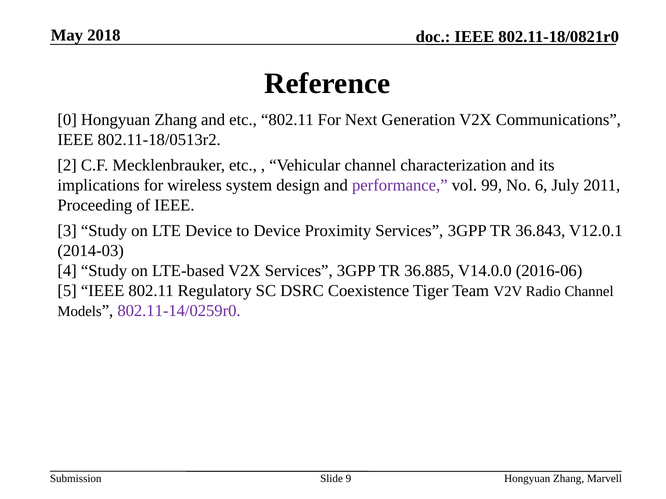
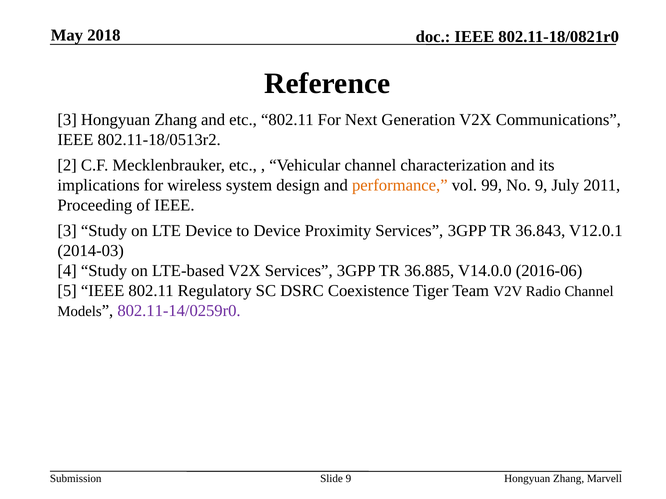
0 at (67, 120): 0 -> 3
performance colour: purple -> orange
No 6: 6 -> 9
